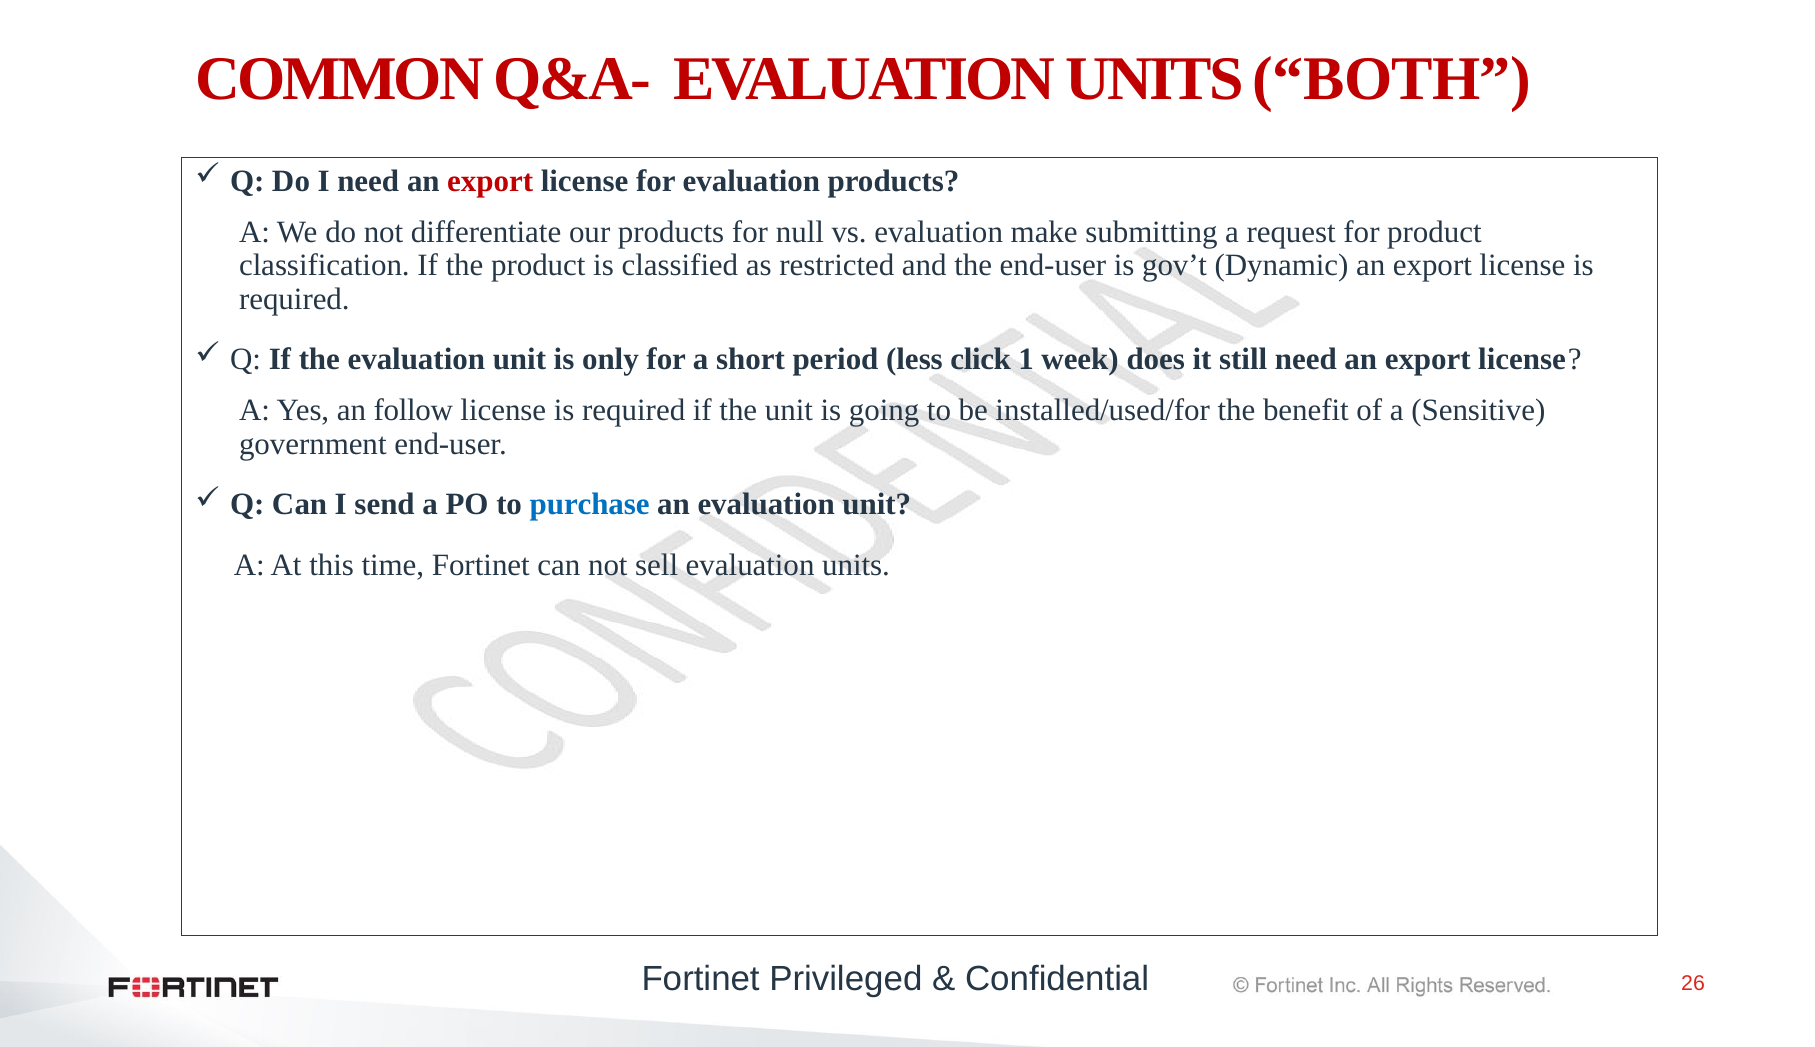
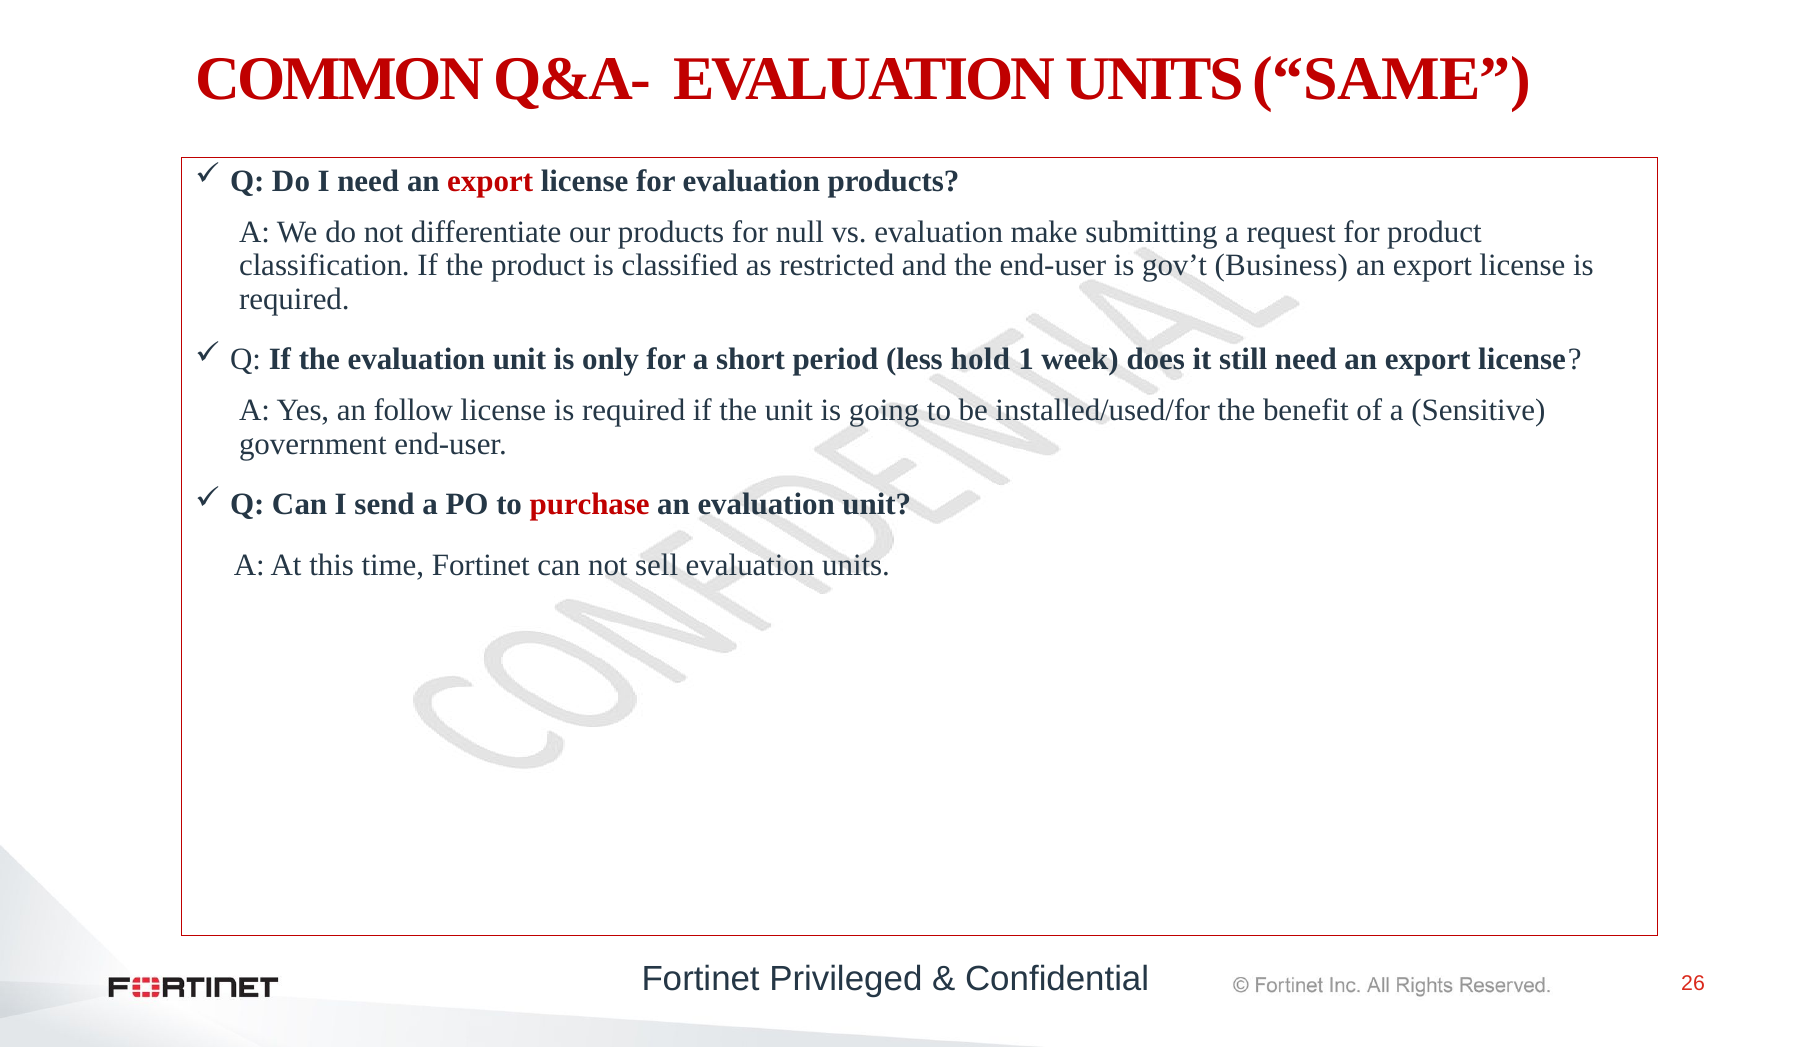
BOTH: BOTH -> SAME
Dynamic: Dynamic -> Business
click: click -> hold
purchase colour: blue -> red
